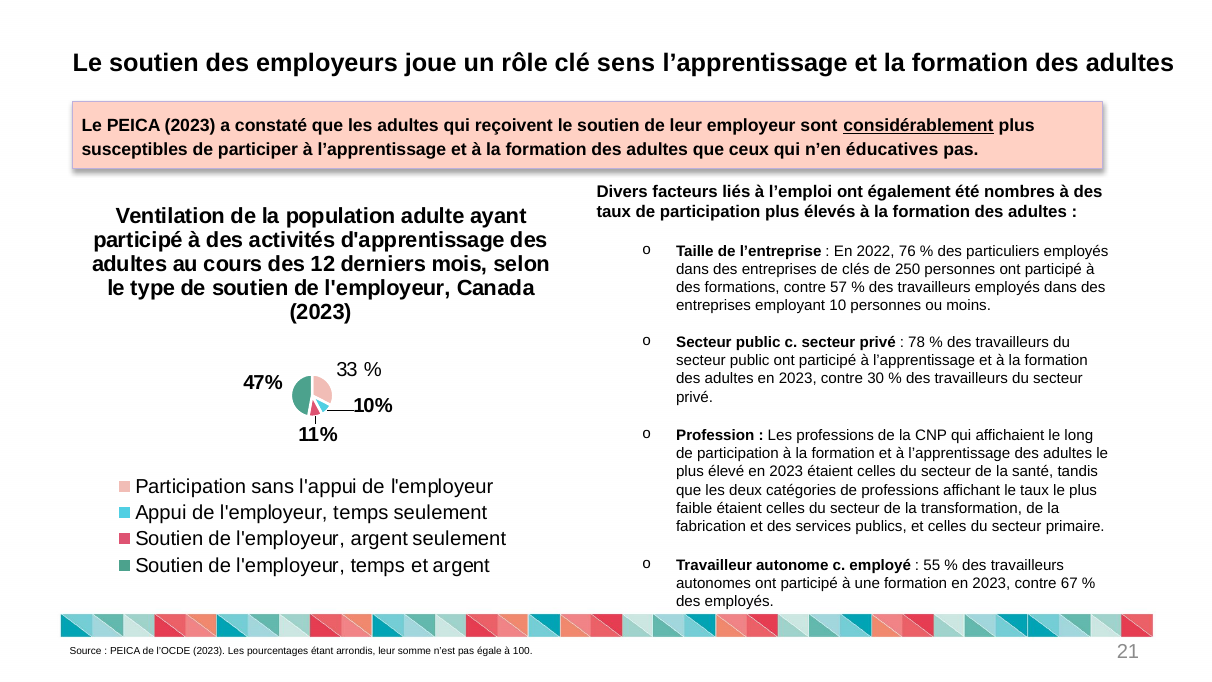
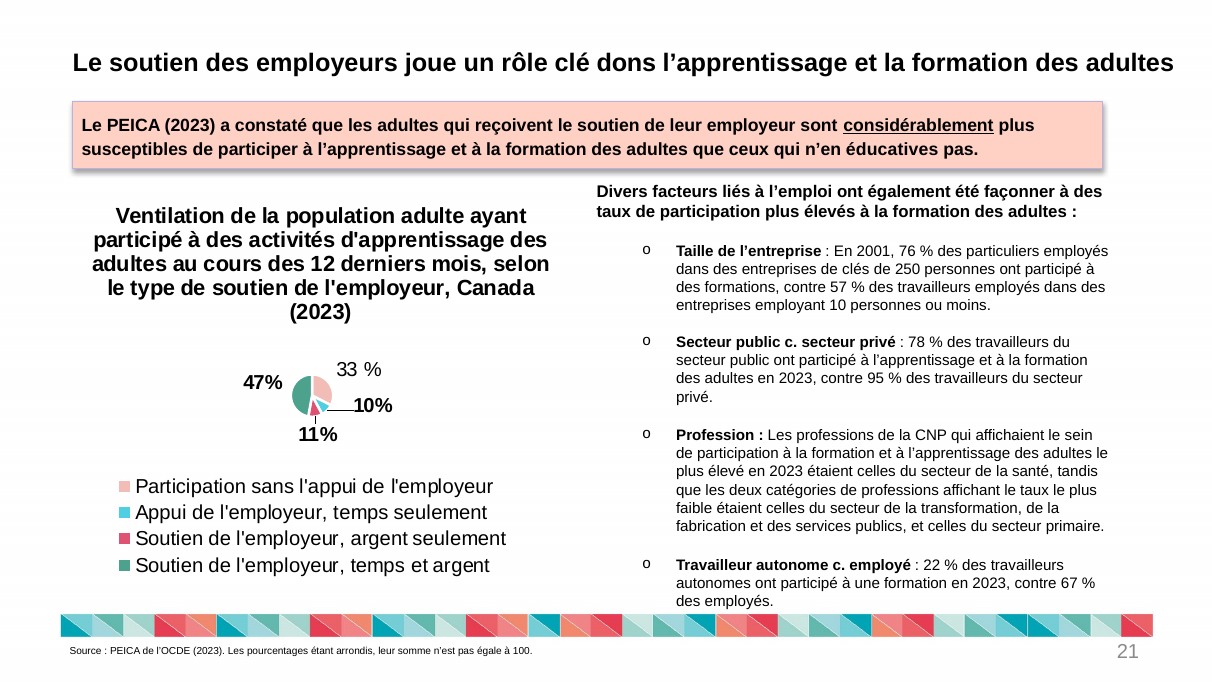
sens: sens -> dons
nombres: nombres -> façonner
2022: 2022 -> 2001
30: 30 -> 95
long: long -> sein
55: 55 -> 22
